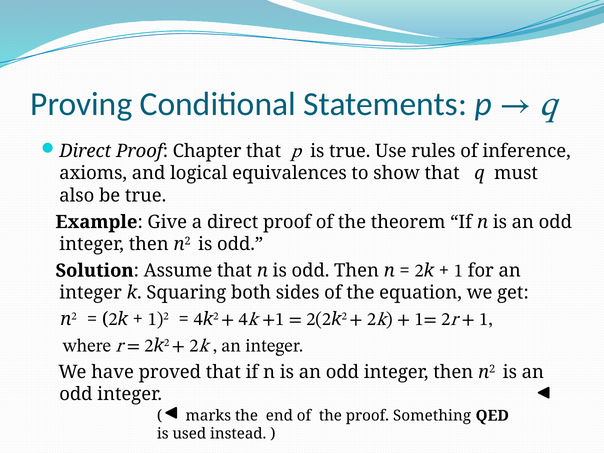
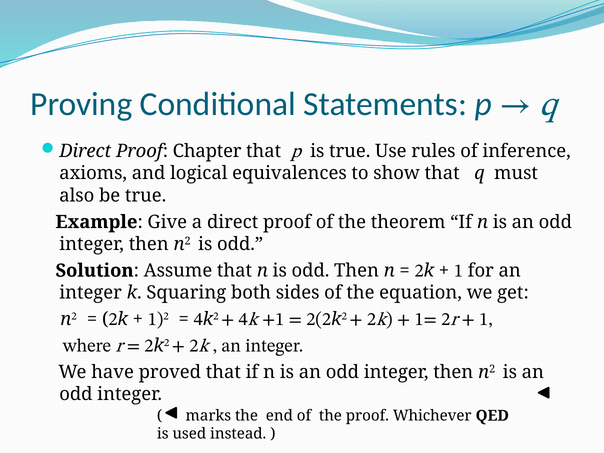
Something: Something -> Whichever
